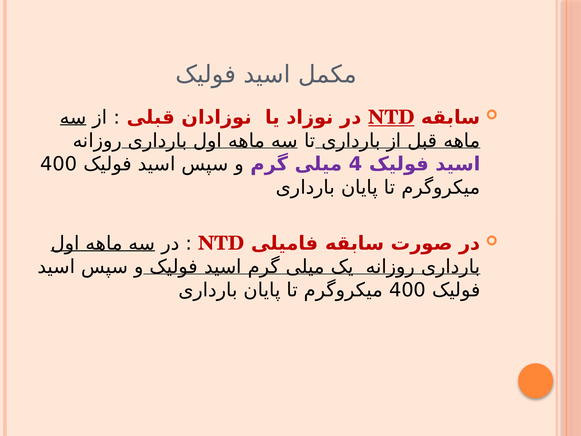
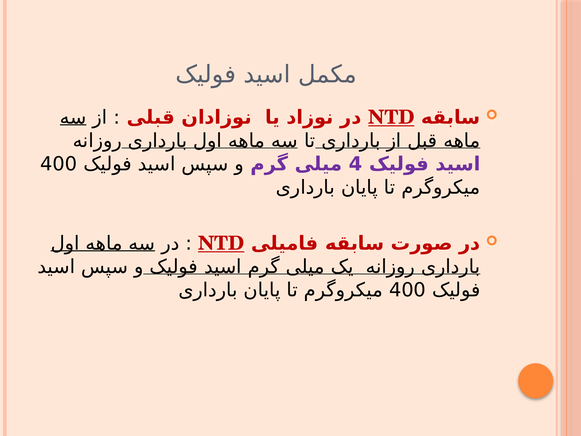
NTD at (221, 243) underline: none -> present
